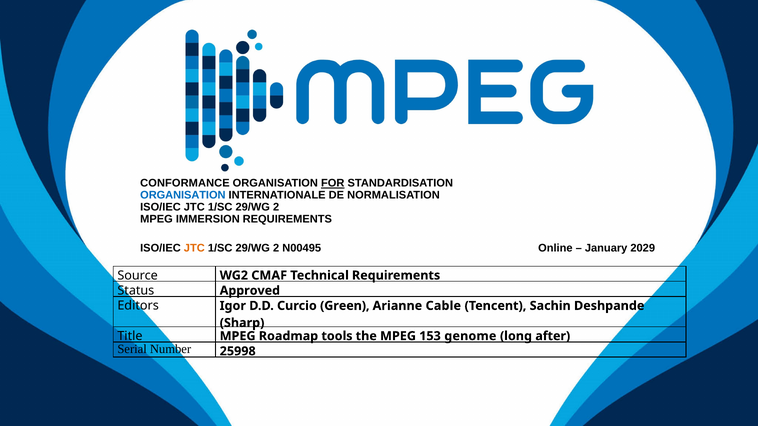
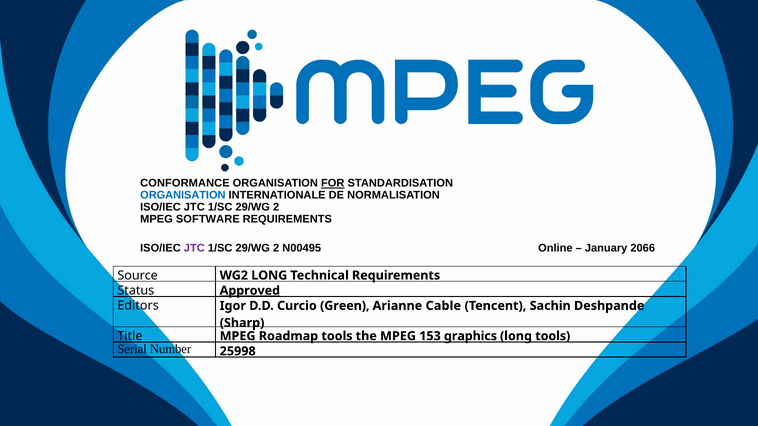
IMMERSION: IMMERSION -> SOFTWARE
JTC at (194, 249) colour: orange -> purple
2029: 2029 -> 2066
WG2 CMAF: CMAF -> LONG
Approved underline: none -> present
genome: genome -> graphics
long after: after -> tools
